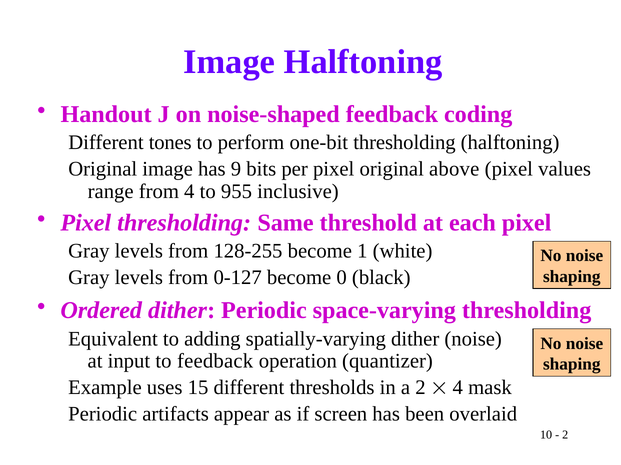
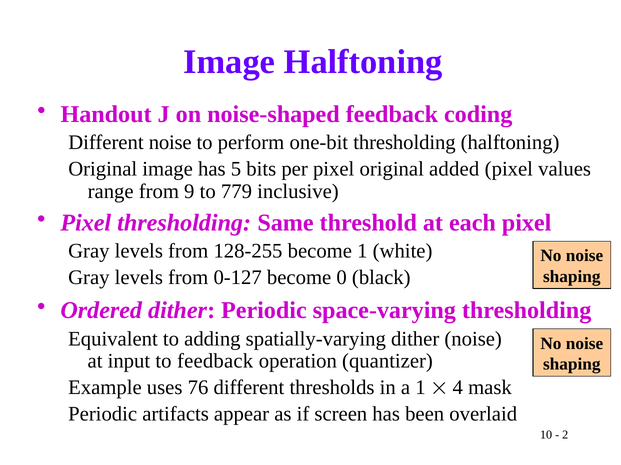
Different tones: tones -> noise
9: 9 -> 5
above: above -> added
from 4: 4 -> 9
955: 955 -> 779
15: 15 -> 76
a 2: 2 -> 1
